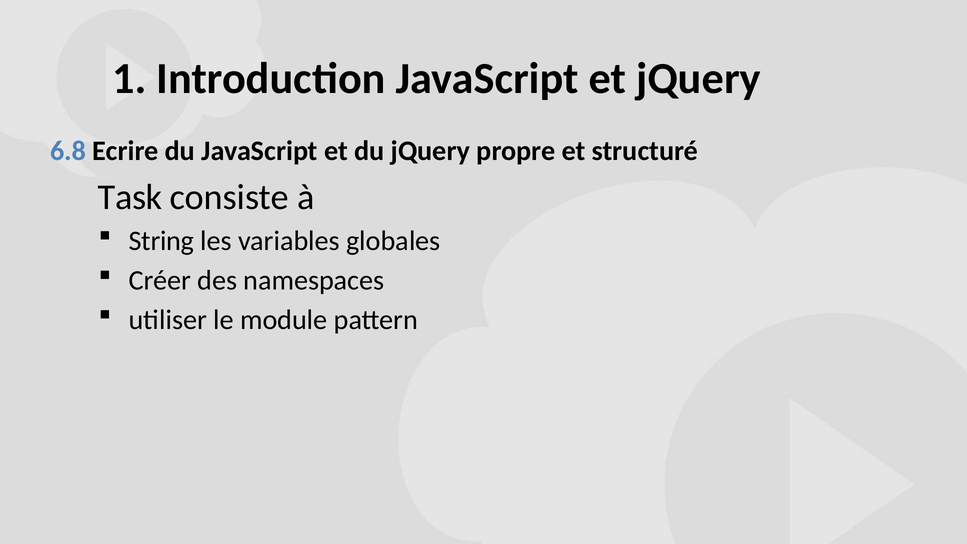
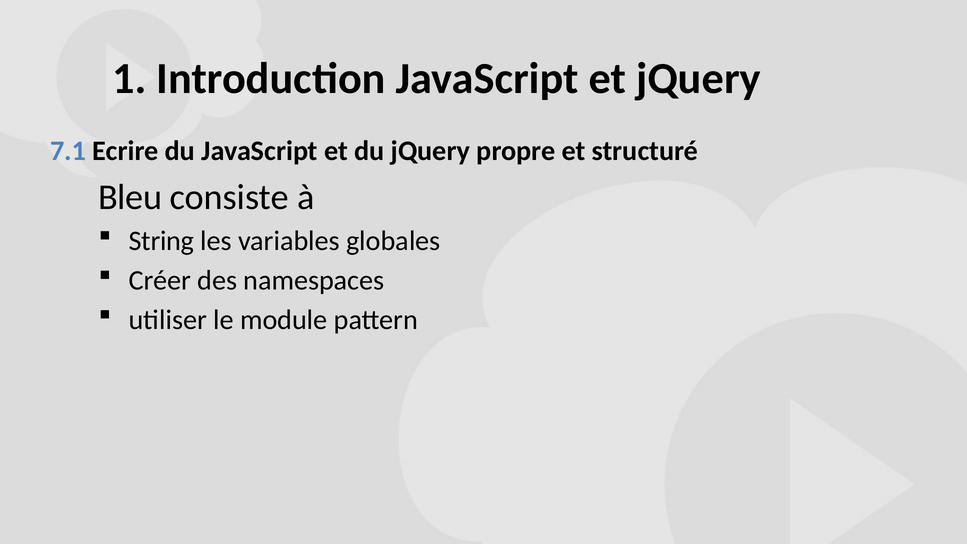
6.8: 6.8 -> 7.1
Task: Task -> Bleu
